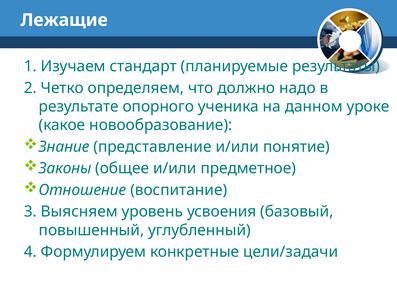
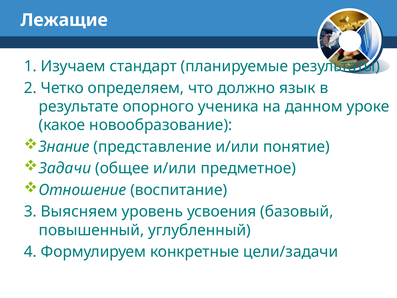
надо: надо -> язык
Законы: Законы -> Задачи
